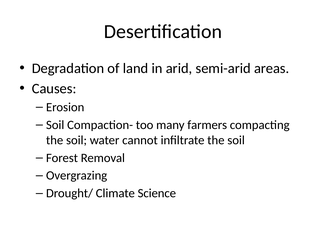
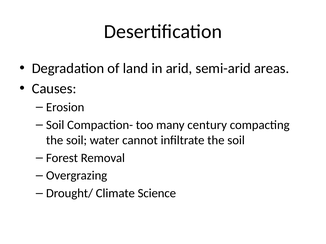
farmers: farmers -> century
